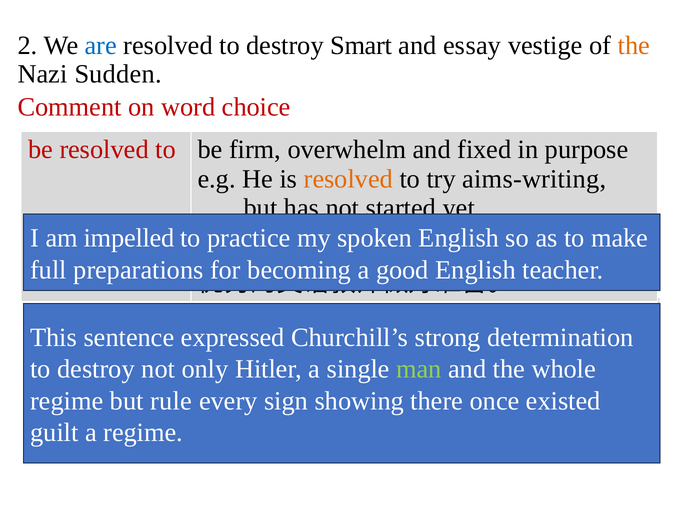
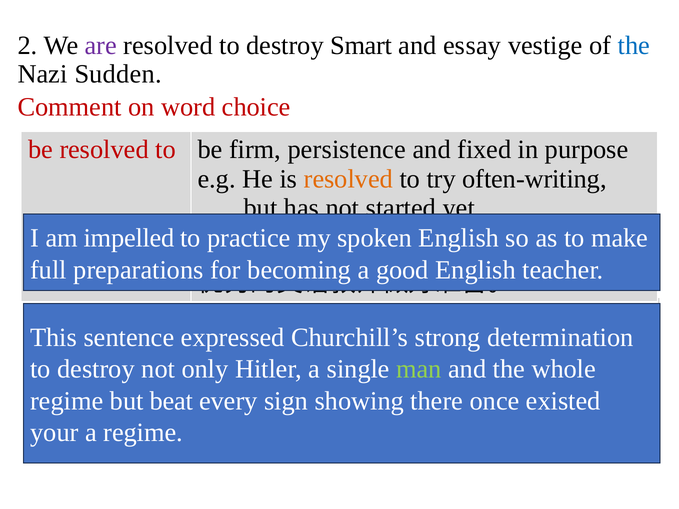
are colour: blue -> purple
the at (634, 45) colour: orange -> blue
overwhelm: overwhelm -> persistence
aims-writing: aims-writing -> often-writing
rule: rule -> beat
guilt: guilt -> your
